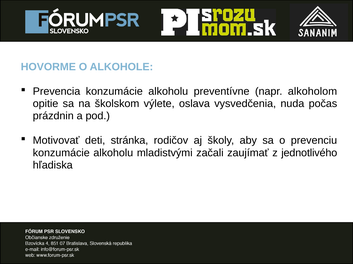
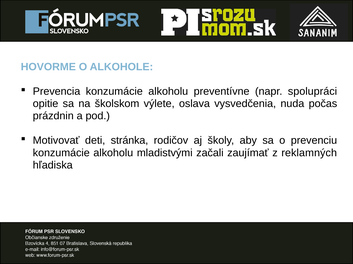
alkoholom: alkoholom -> spolupráci
jednotlivého: jednotlivého -> reklamných
